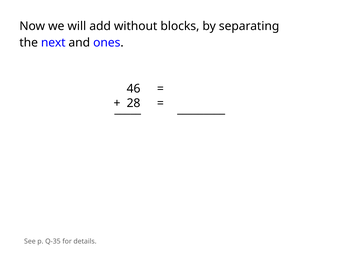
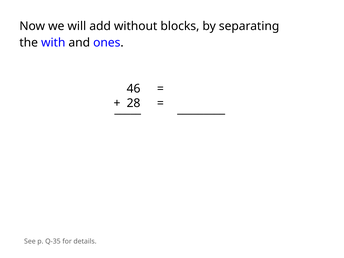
next: next -> with
